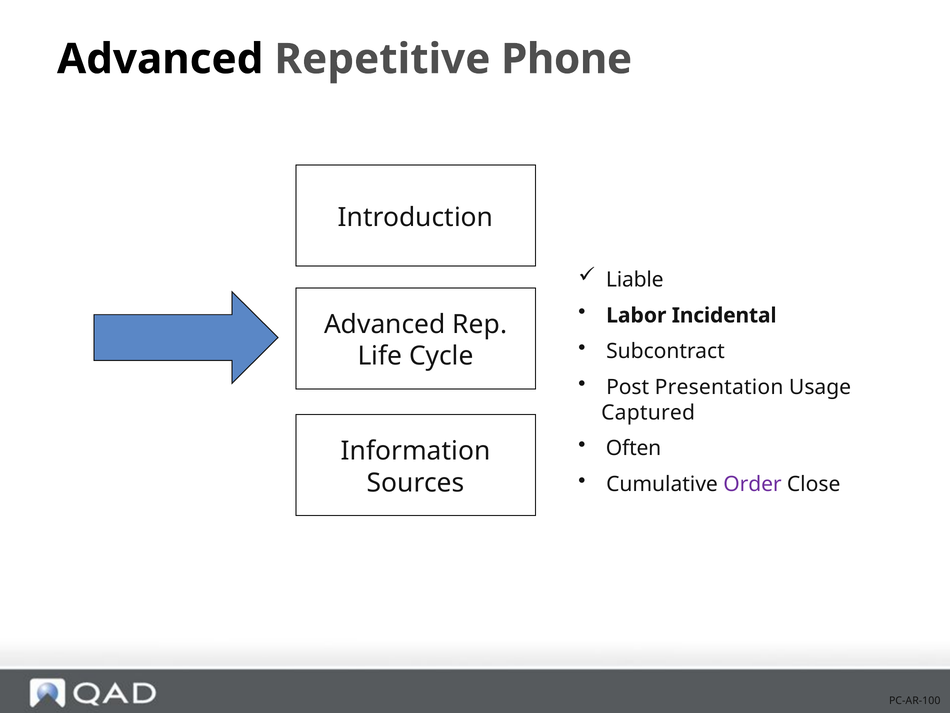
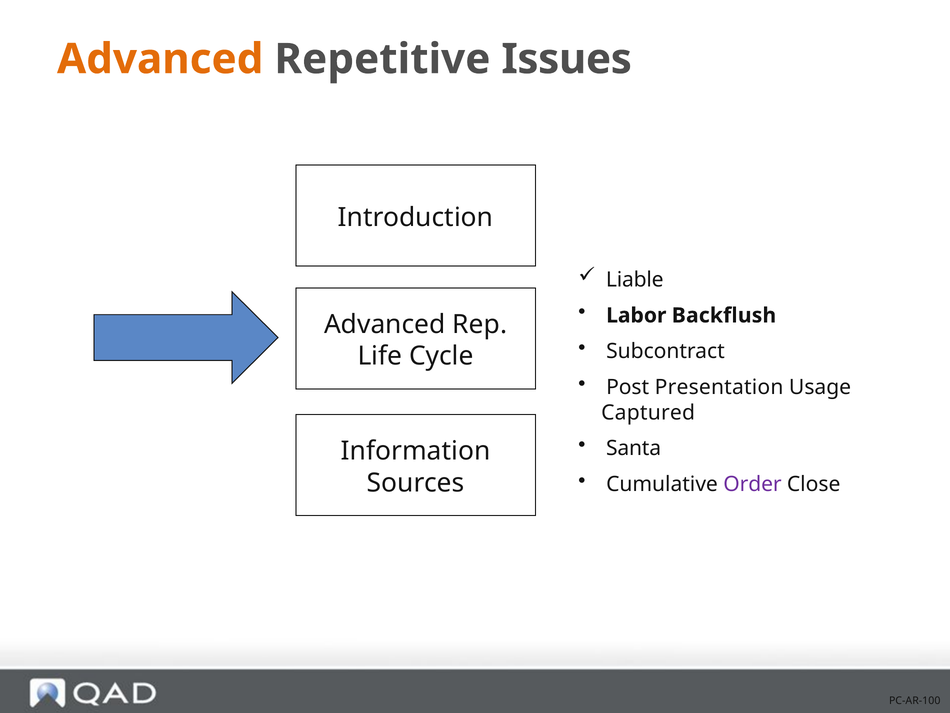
Advanced at (160, 59) colour: black -> orange
Phone: Phone -> Issues
Incidental: Incidental -> Backflush
Often: Often -> Santa
